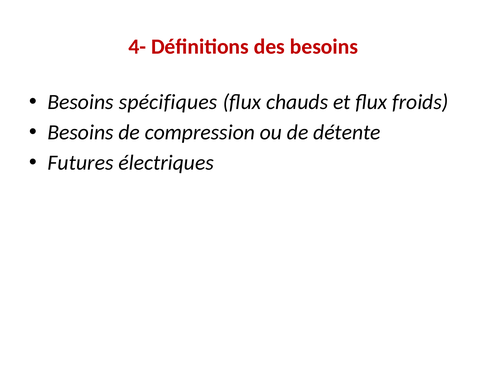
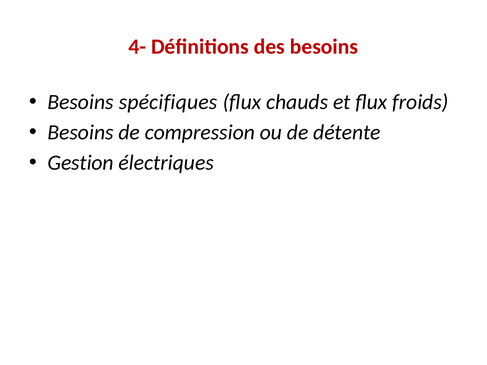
Futures: Futures -> Gestion
